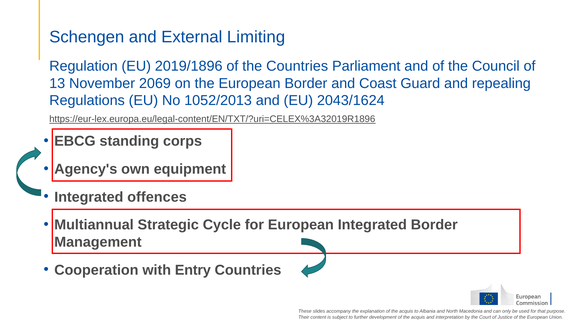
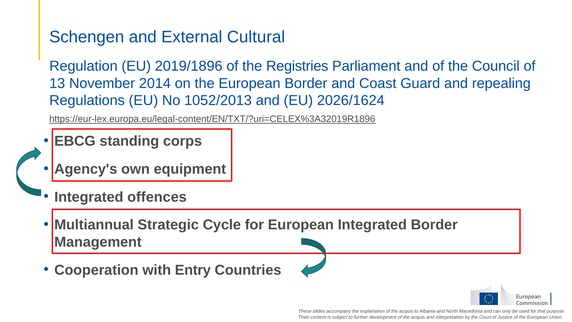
Limiting: Limiting -> Cultural
the Countries: Countries -> Registries
2069: 2069 -> 2014
2043/1624: 2043/1624 -> 2026/1624
